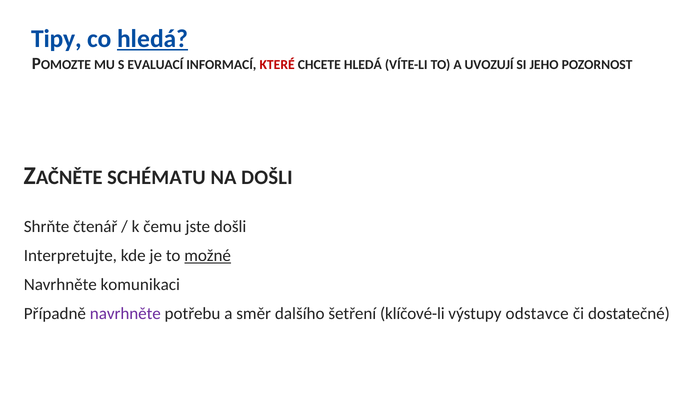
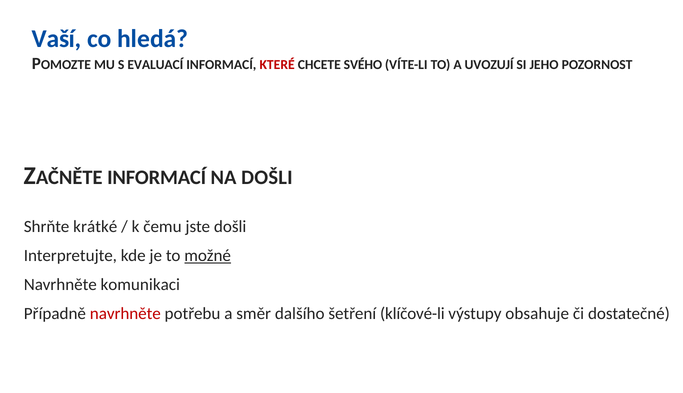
Tipy: Tipy -> Vaší
hledá at (153, 39) underline: present -> none
CHCETE HLEDÁ: HLEDÁ -> SVÉHO
SCHÉMATU at (156, 178): SCHÉMATU -> INFORMACÍ
čtenář: čtenář -> krátké
navrhněte at (125, 314) colour: purple -> red
odstavce: odstavce -> obsahuje
